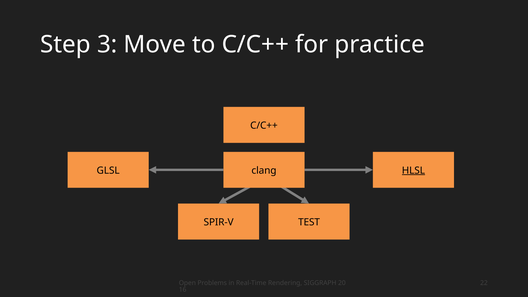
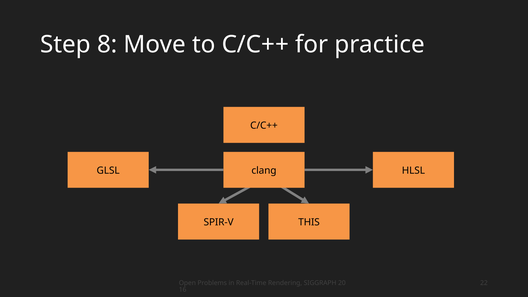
3: 3 -> 8
HLSL underline: present -> none
TEST: TEST -> THIS
